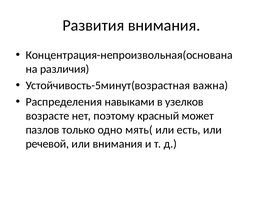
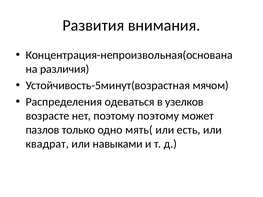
важна: важна -> мячом
навыками: навыками -> одеваться
поэтому красный: красный -> поэтому
речевой: речевой -> квадрат
или внимания: внимания -> навыками
